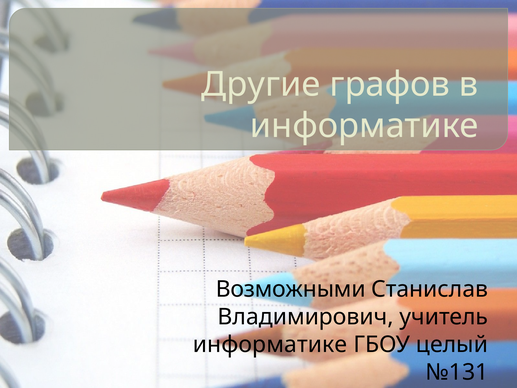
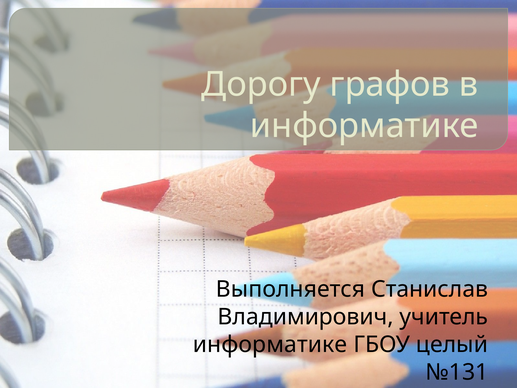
Другие: Другие -> Дорогу
Возможными: Возможными -> Выполняется
